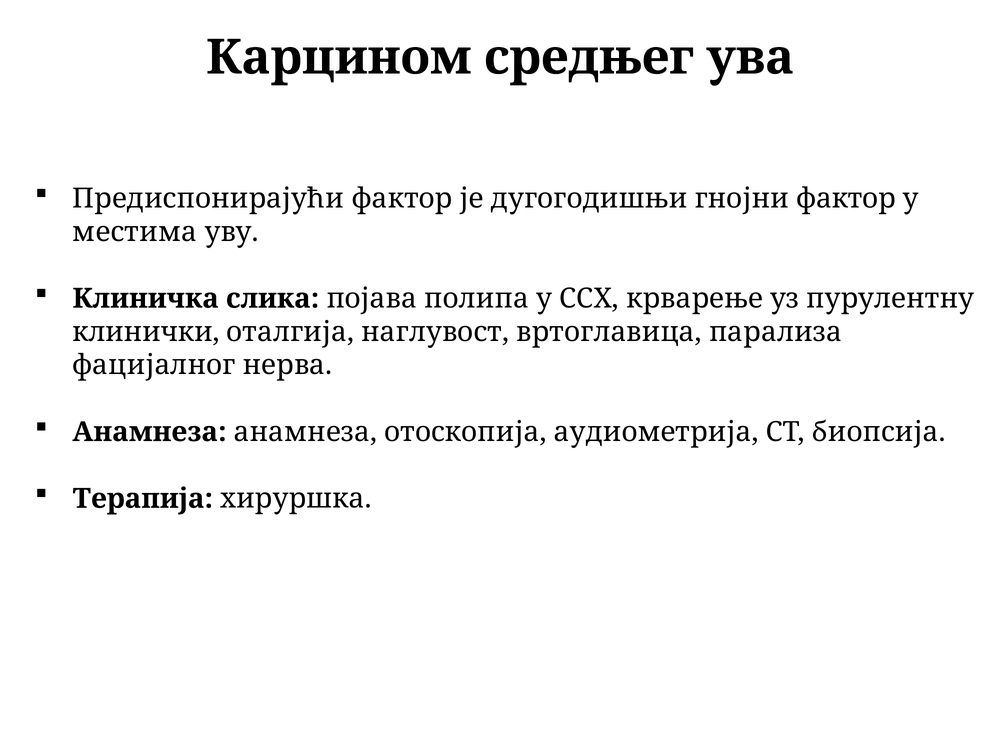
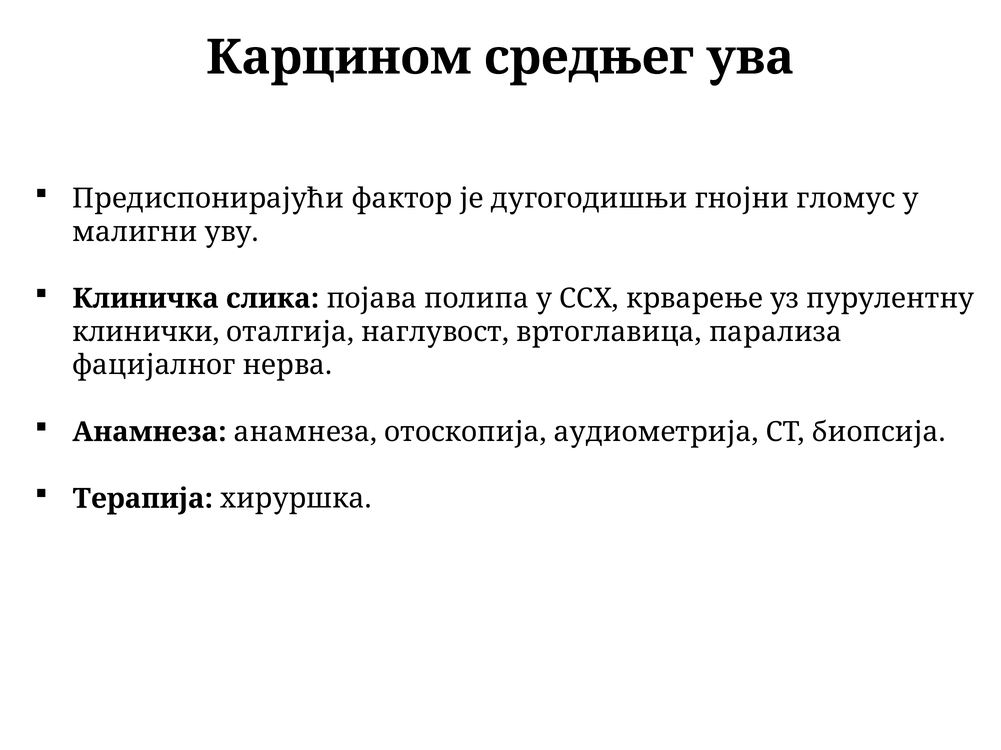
гнојни фактор: фактор -> гломус
местима: местима -> малигни
